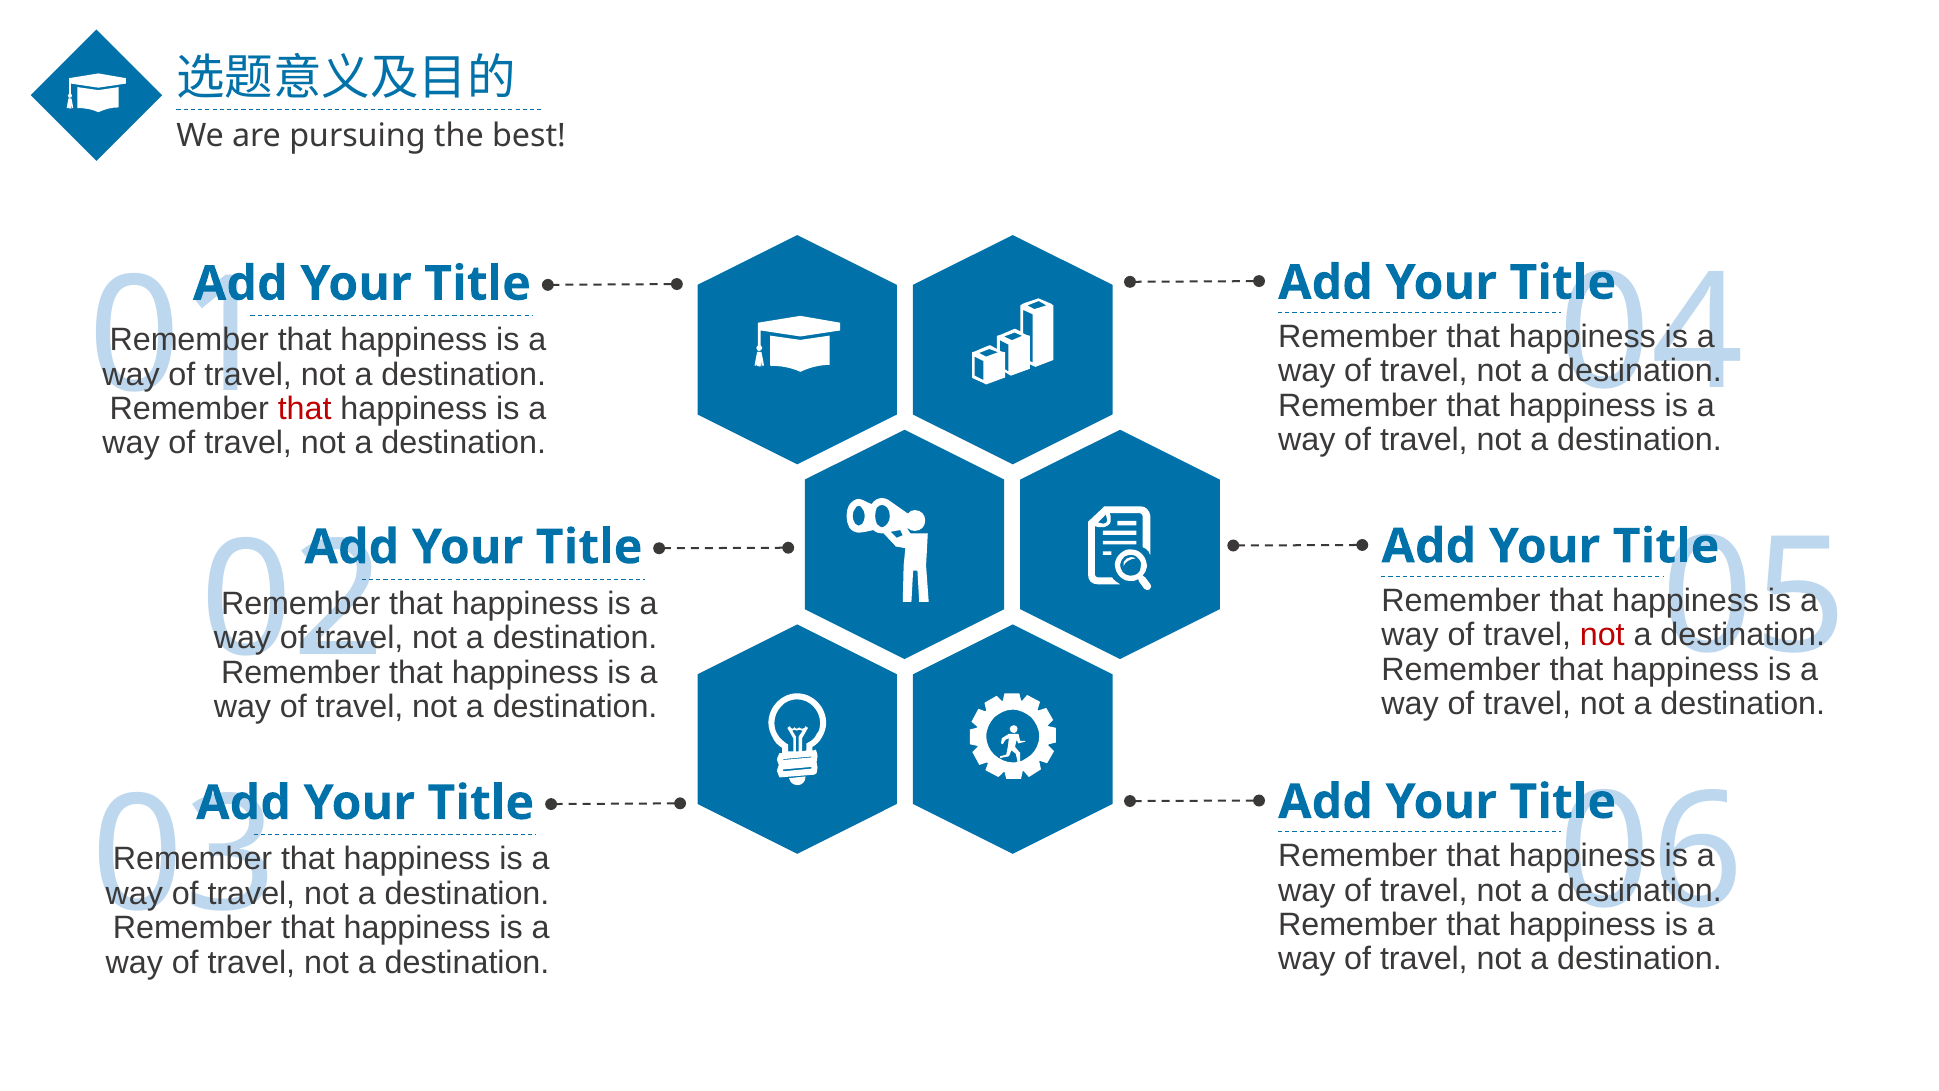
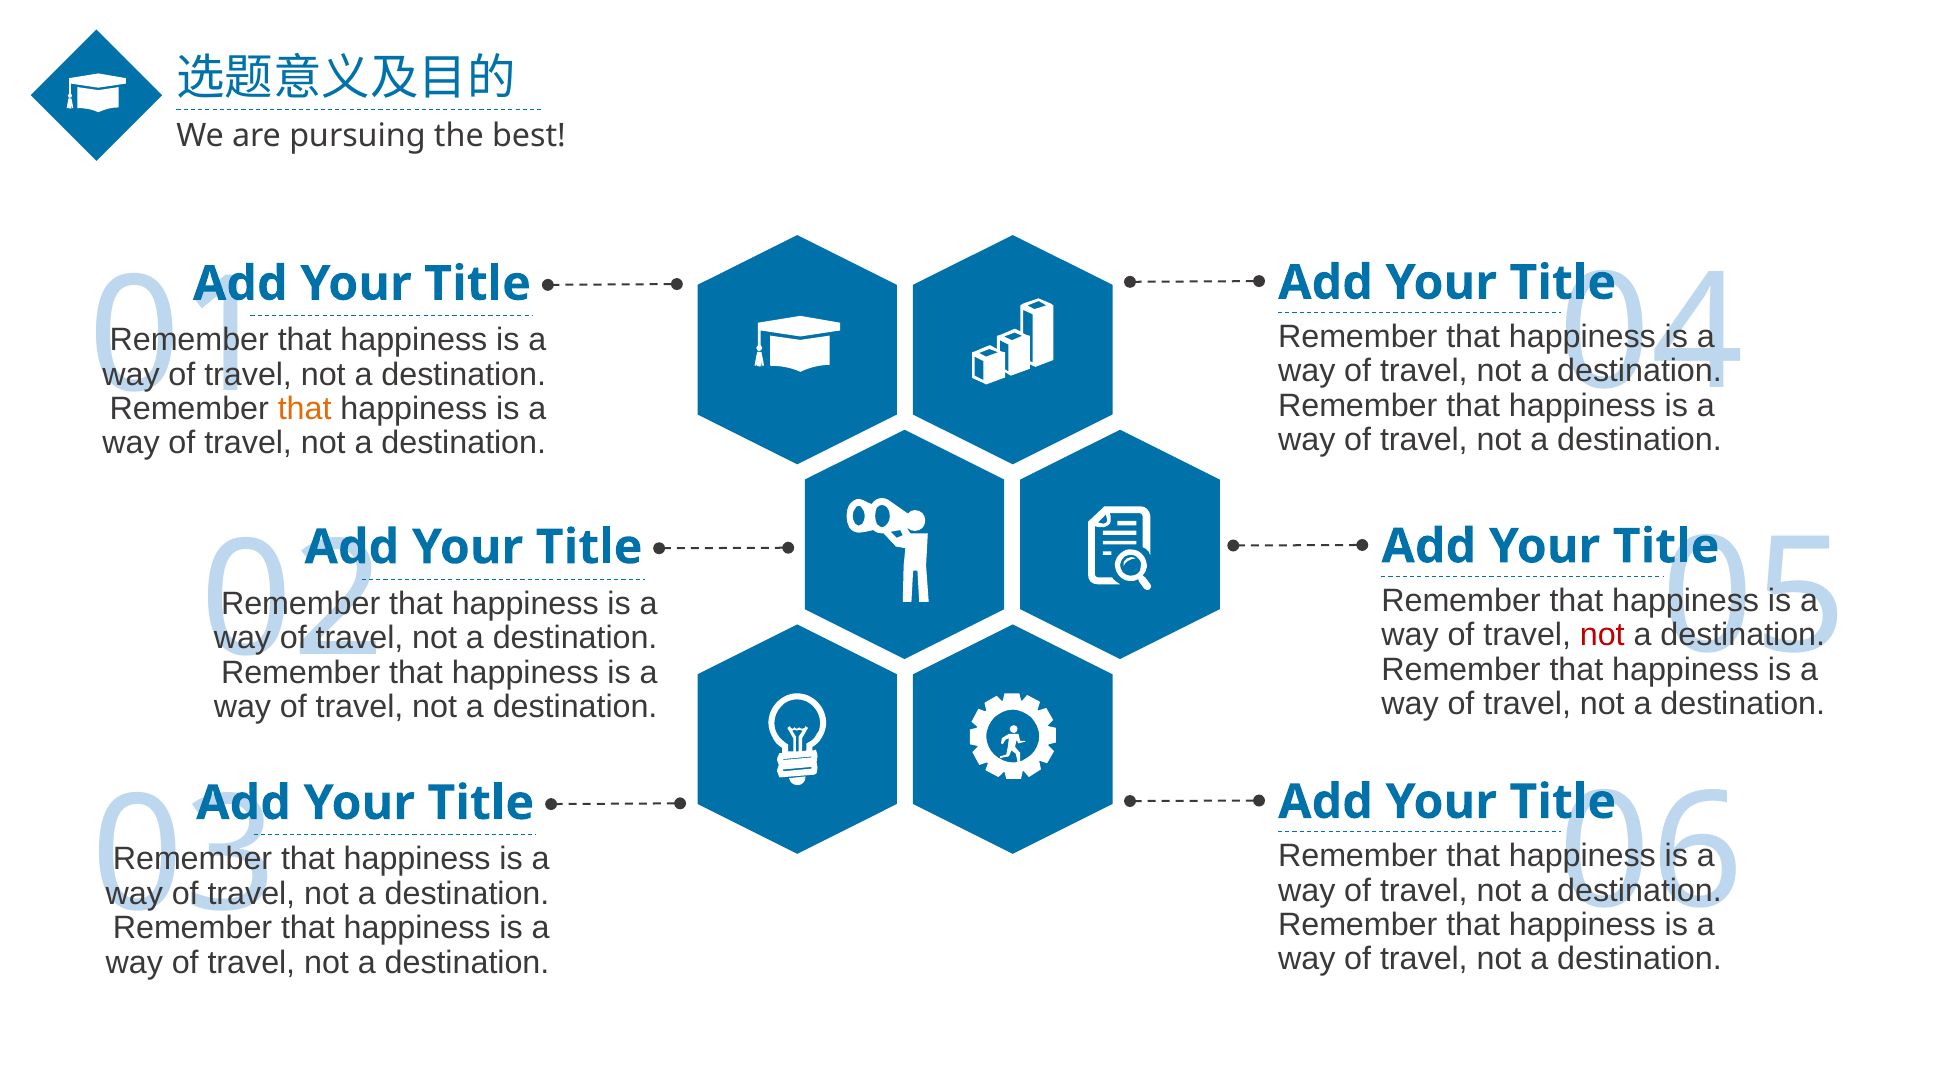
that at (305, 409) colour: red -> orange
